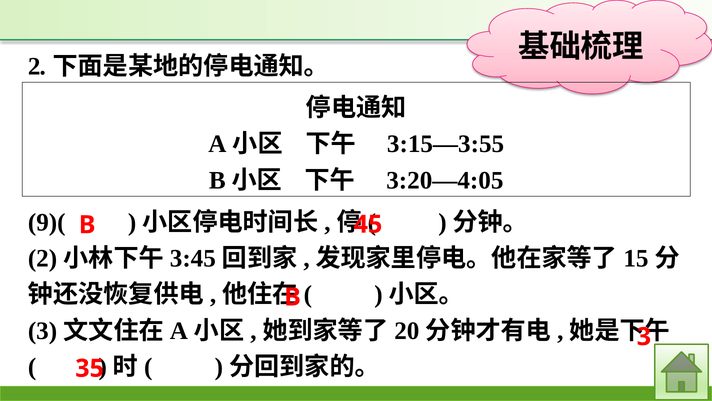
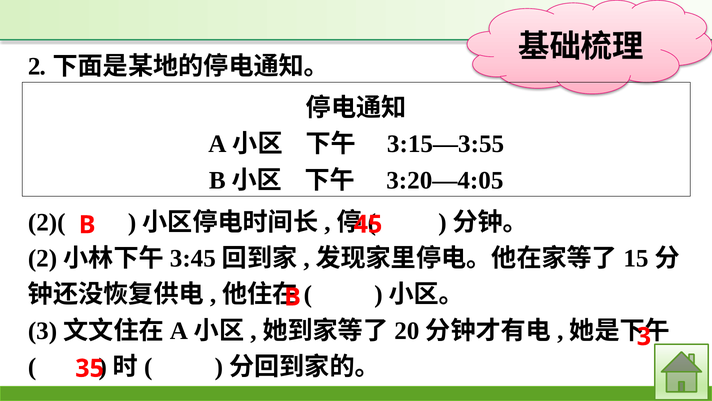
9)(: 9)( -> 2)(
